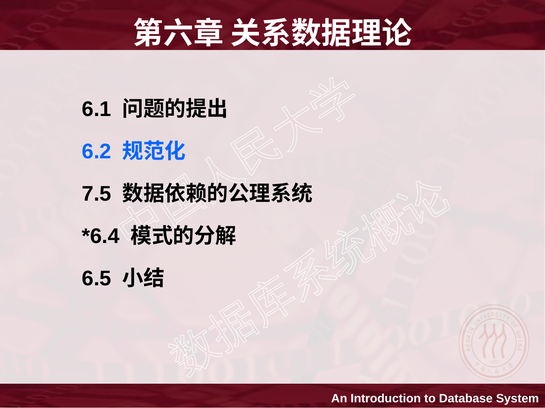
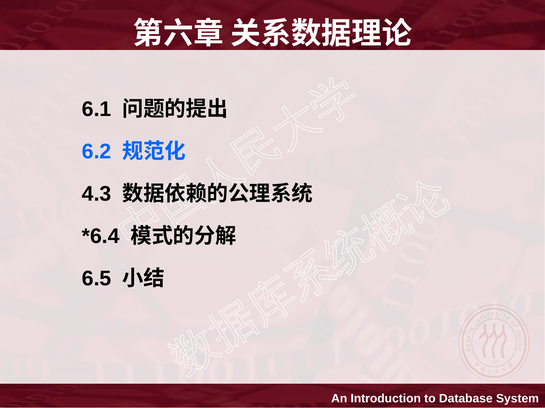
7.5: 7.5 -> 4.3
